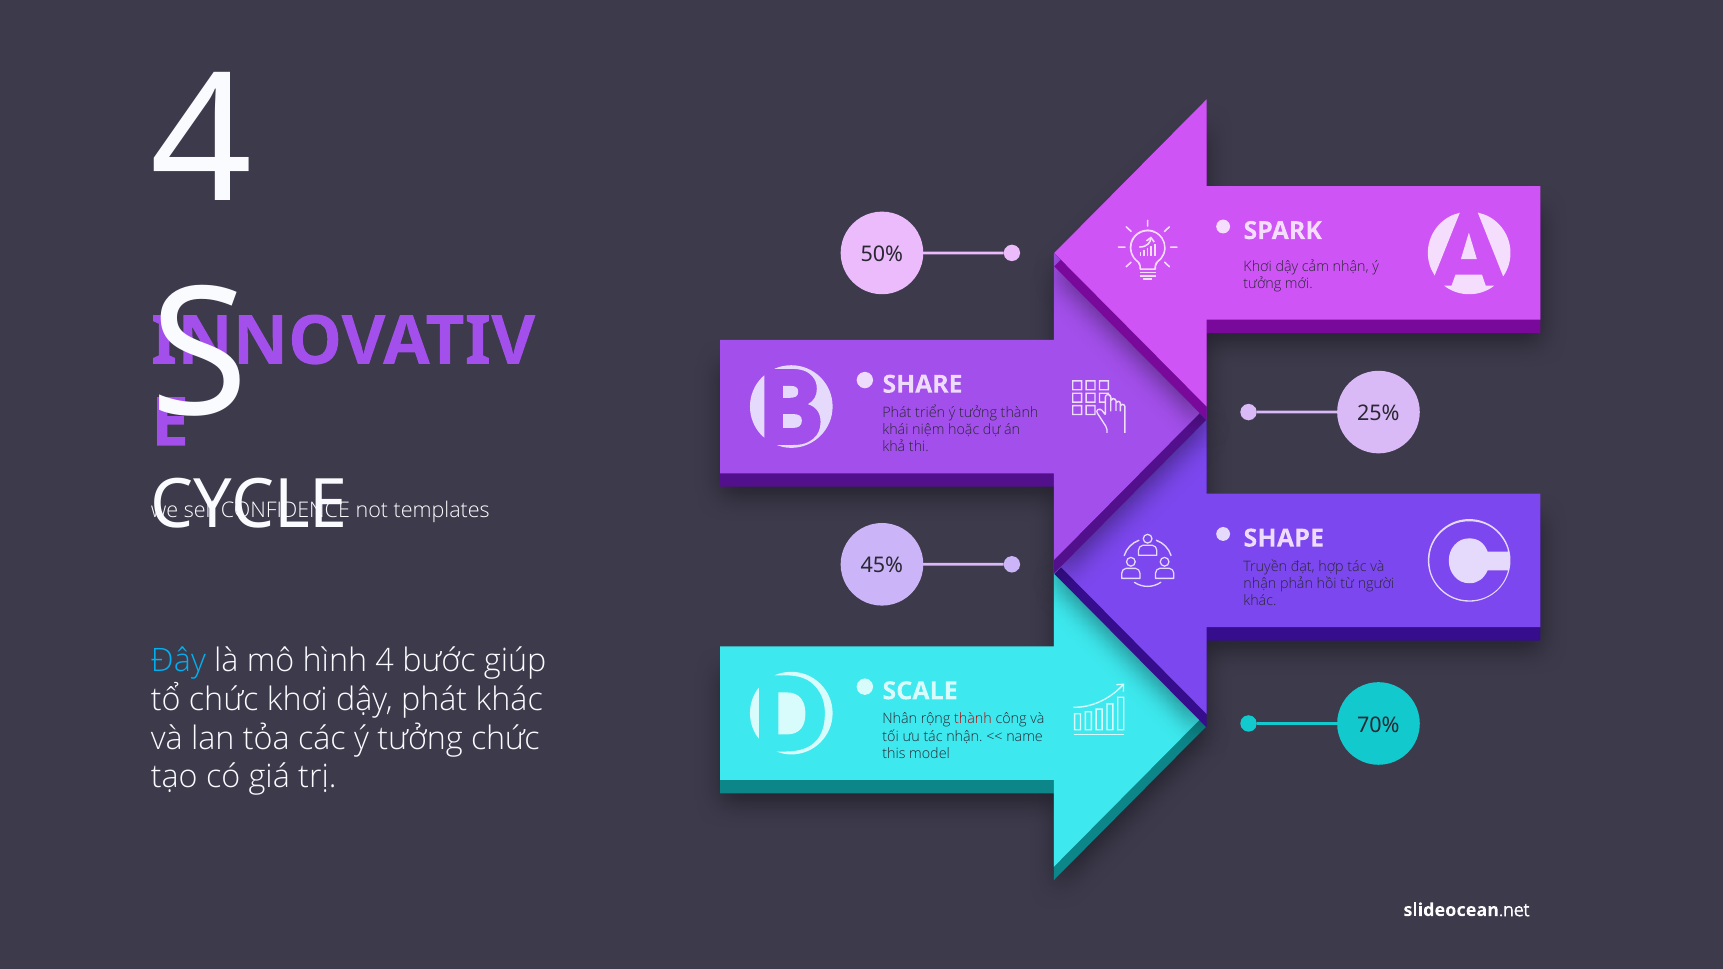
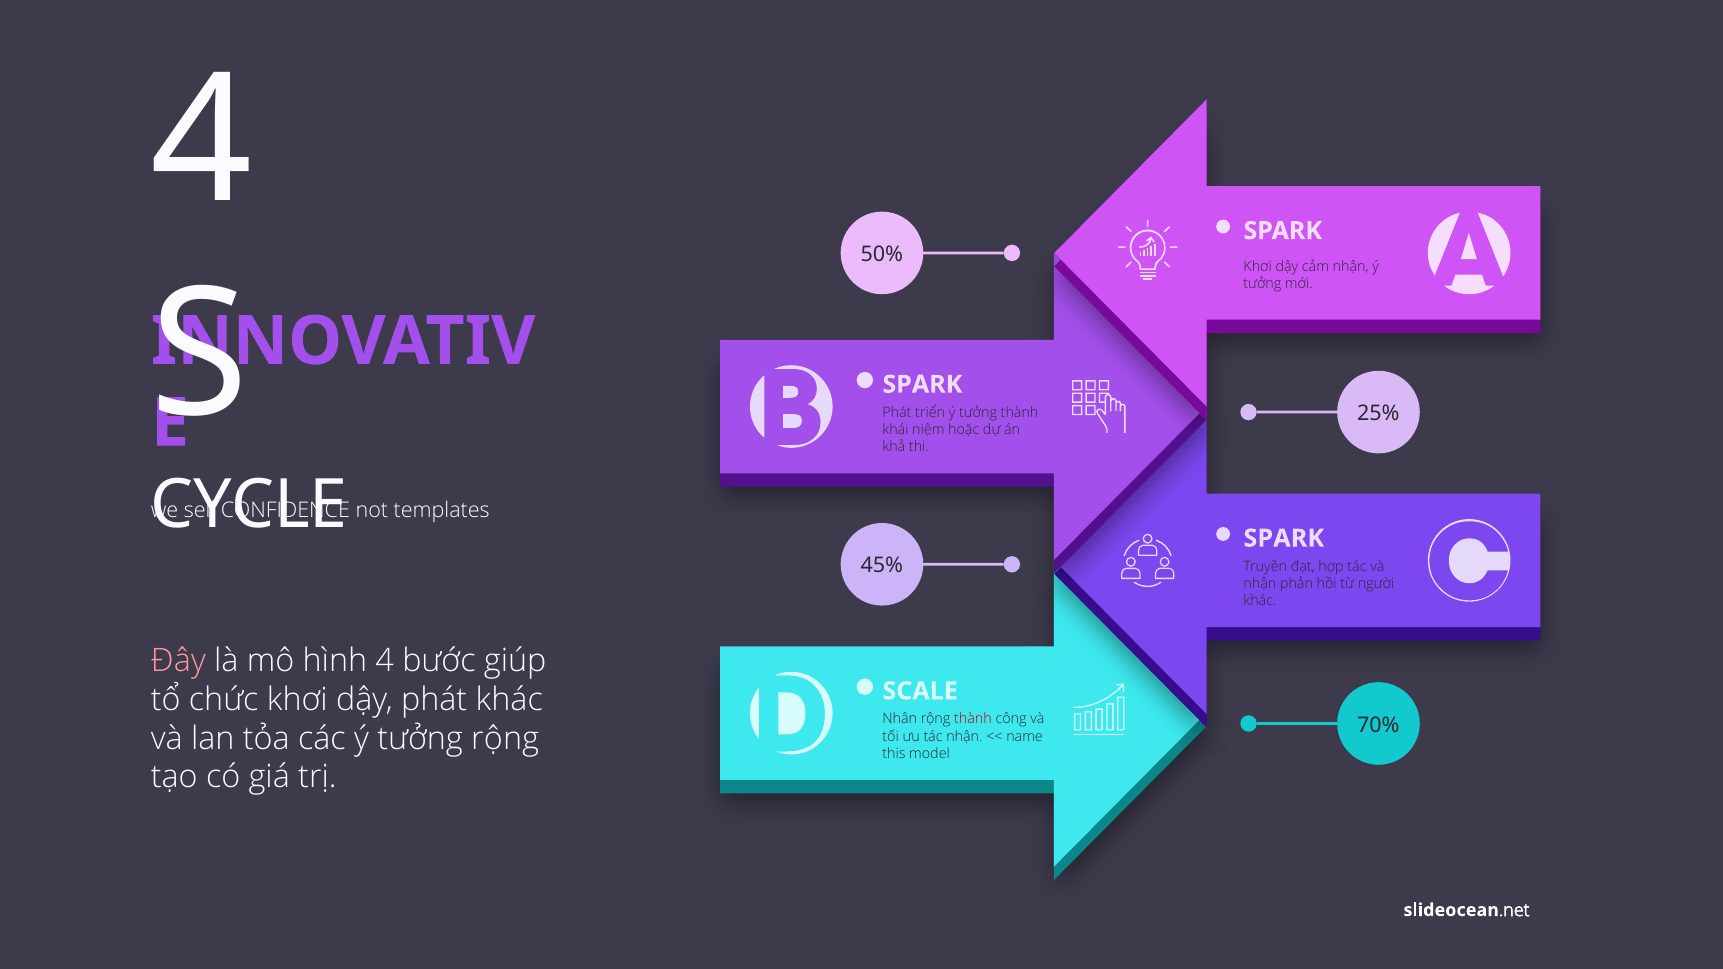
SHARE at (923, 385): SHARE -> SPARK
SHAPE at (1284, 538): SHAPE -> SPARK
Đây colour: light blue -> pink
tưởng chức: chức -> rộng
